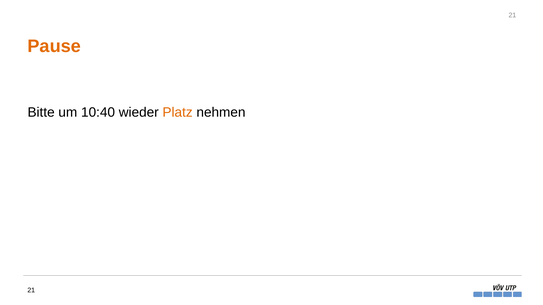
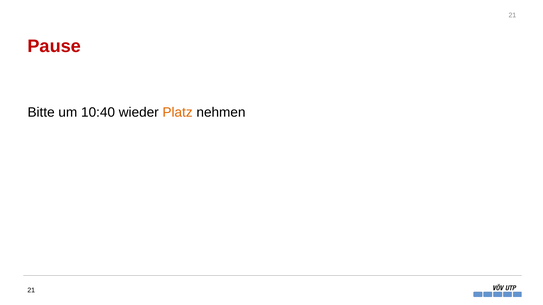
Pause colour: orange -> red
